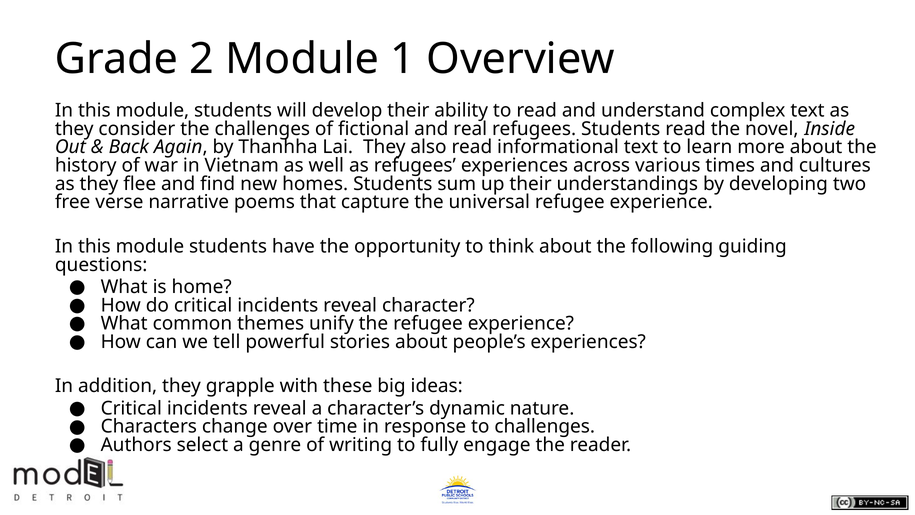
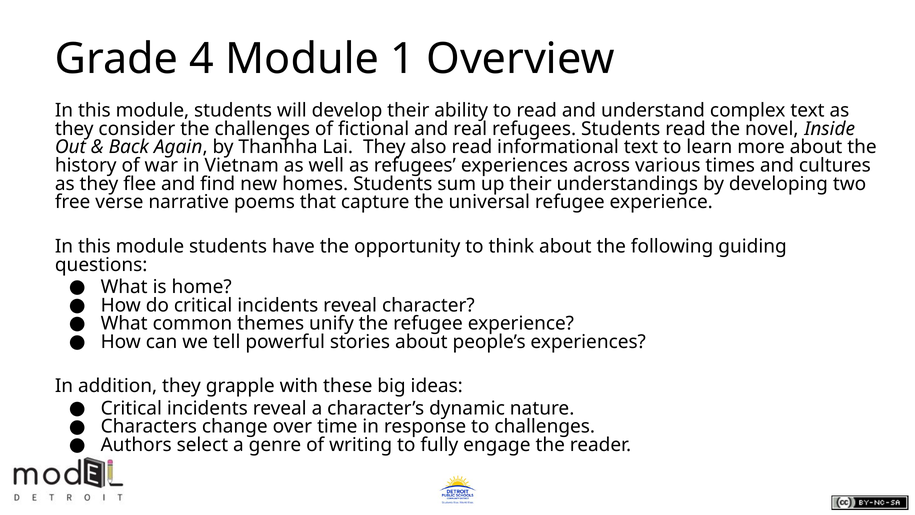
2: 2 -> 4
